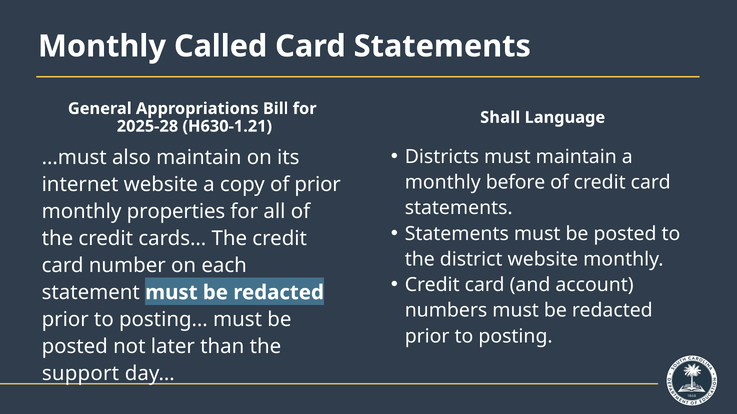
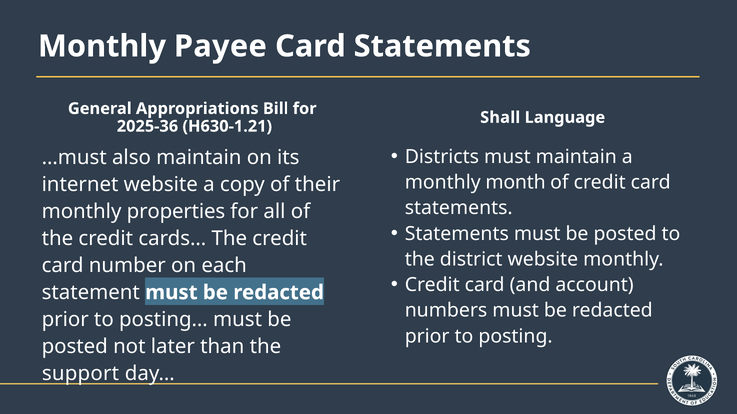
Called: Called -> Payee
2025-28: 2025-28 -> 2025-36
before: before -> month
of prior: prior -> their
